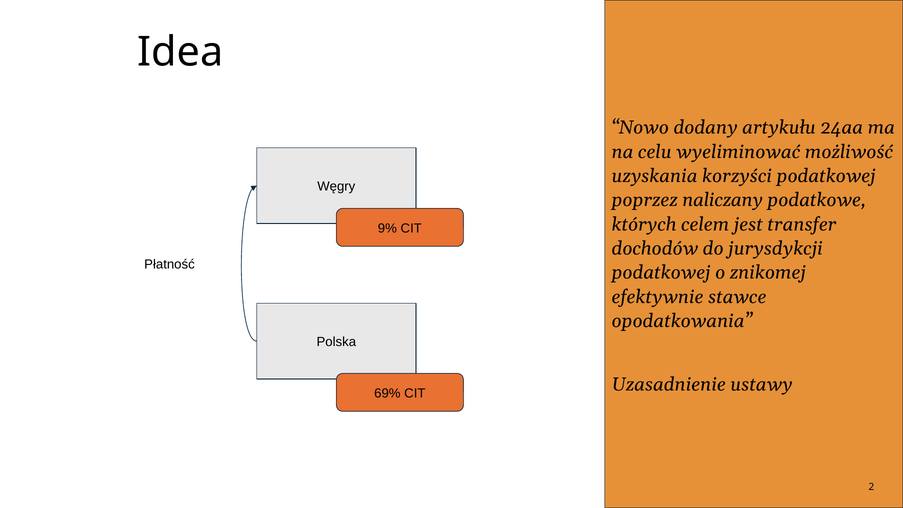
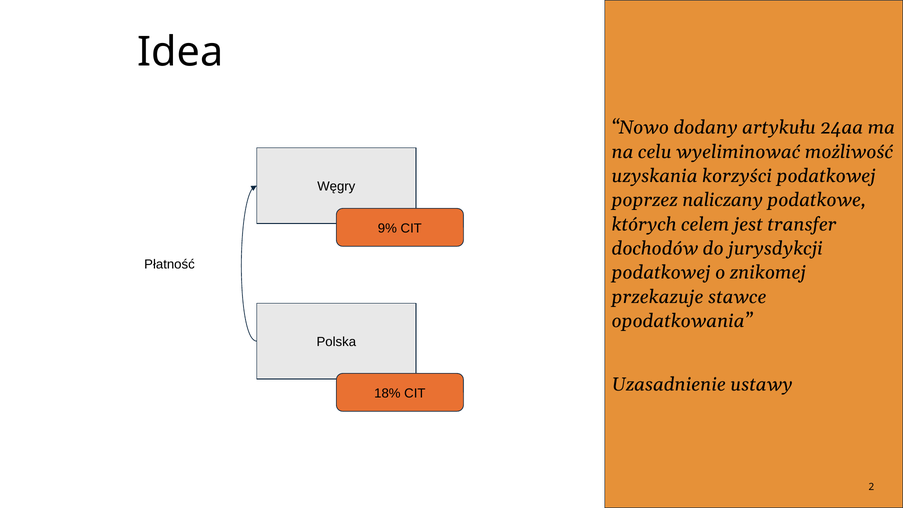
efektywnie: efektywnie -> przekazuje
69%: 69% -> 18%
